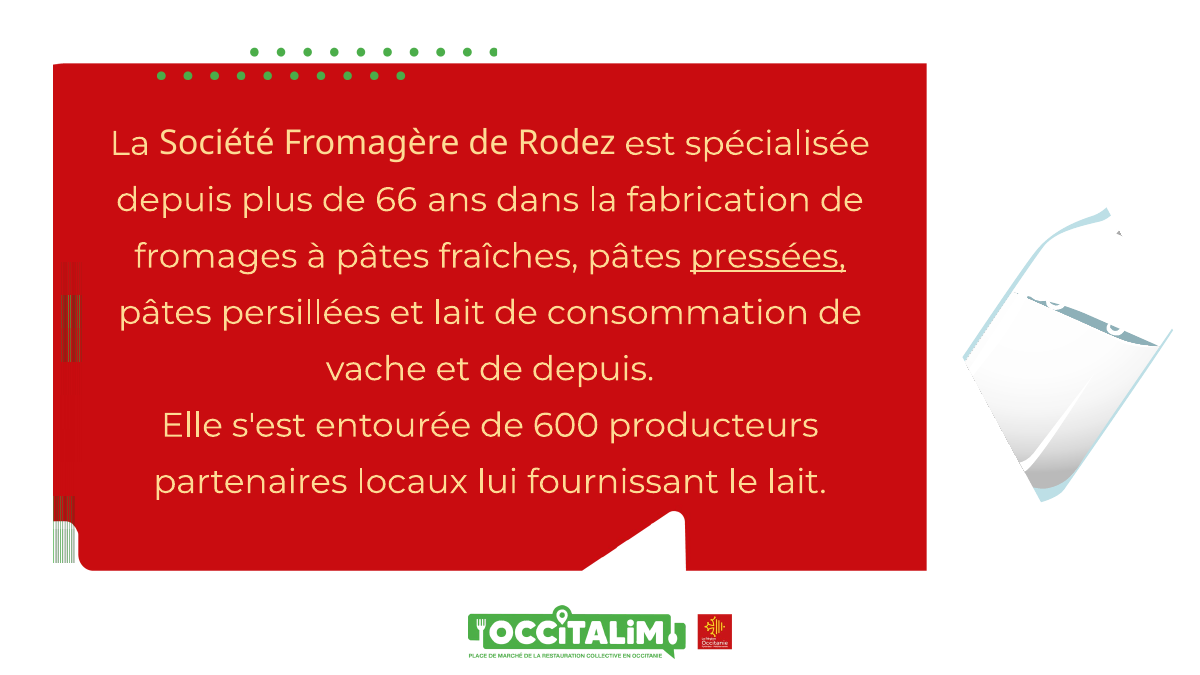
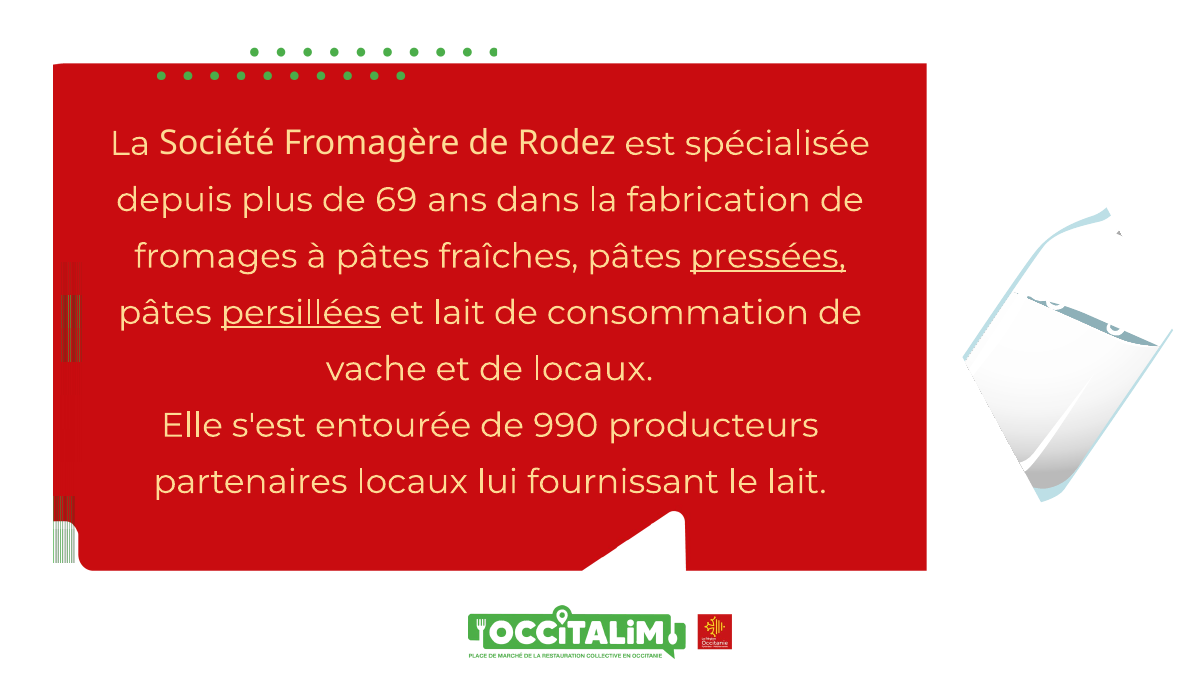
66: 66 -> 69
persillées underline: none -> present
de depuis: depuis -> locaux
600: 600 -> 990
